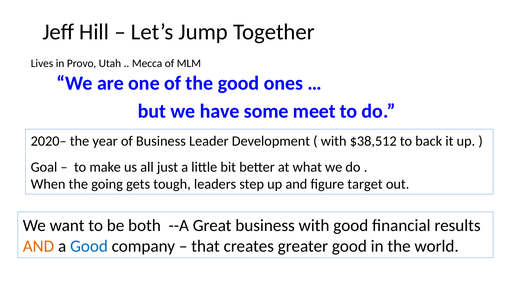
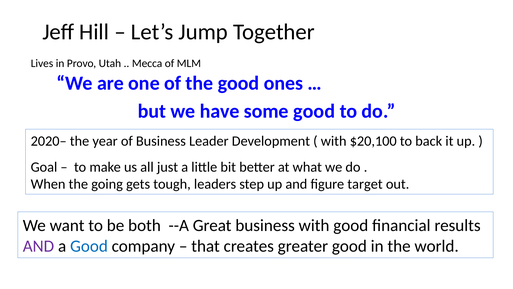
some meet: meet -> good
$38,512: $38,512 -> $20,100
AND at (38, 246) colour: orange -> purple
